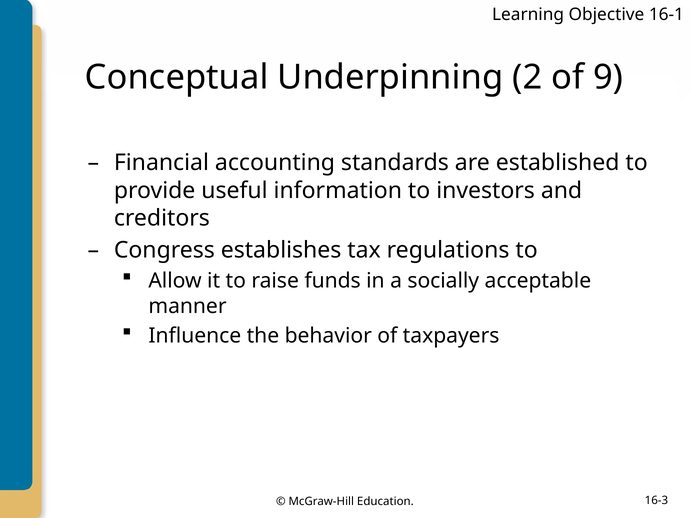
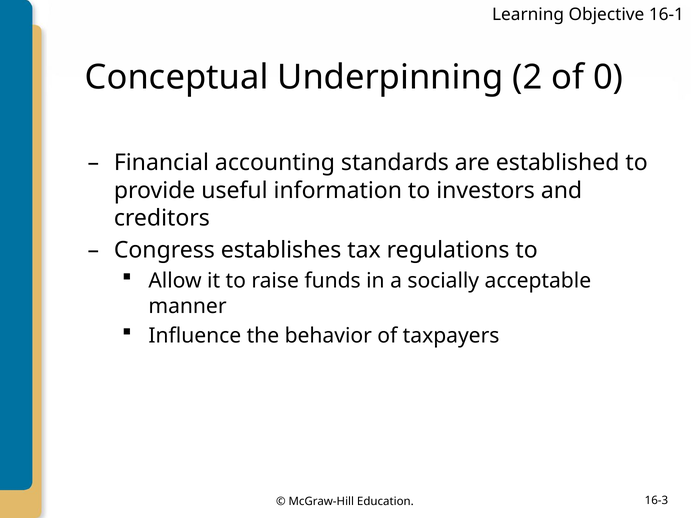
9: 9 -> 0
